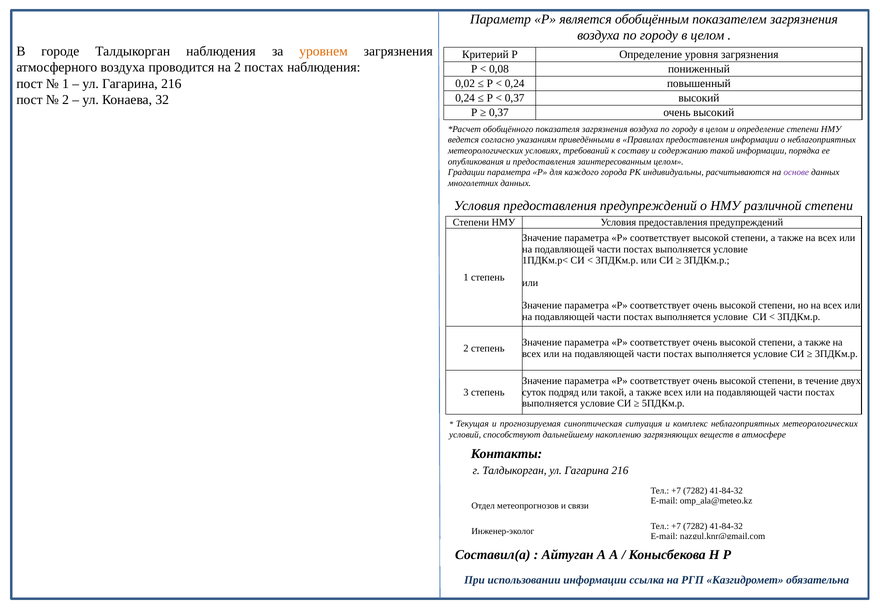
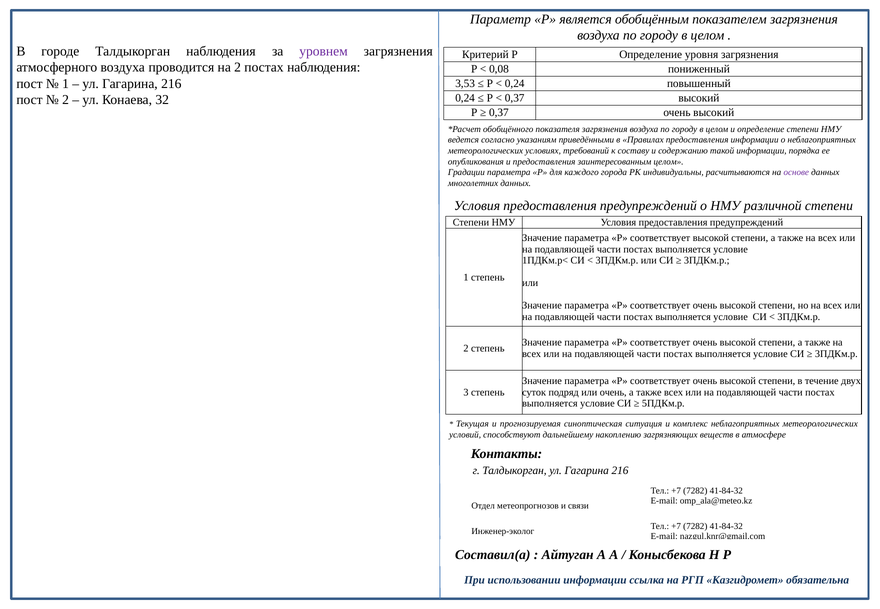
уровнем colour: orange -> purple
0,02: 0,02 -> 3,53
или такой: такой -> очень
